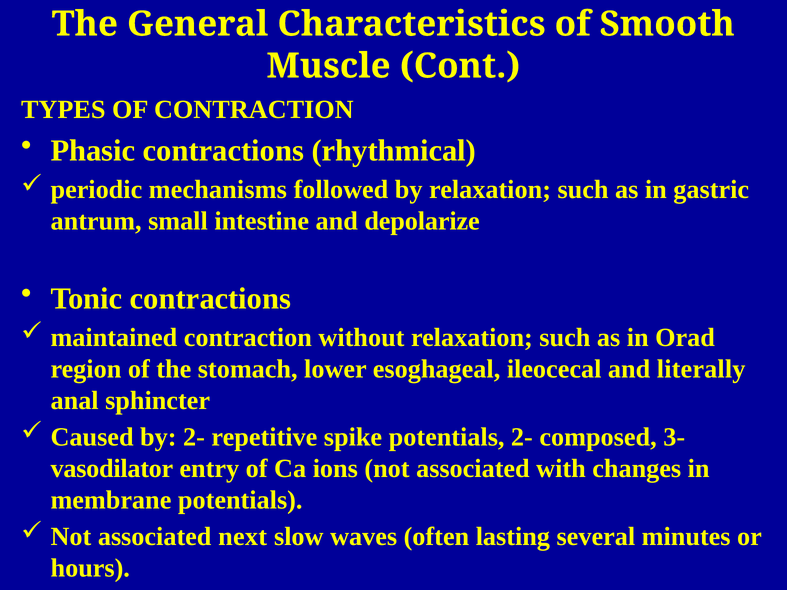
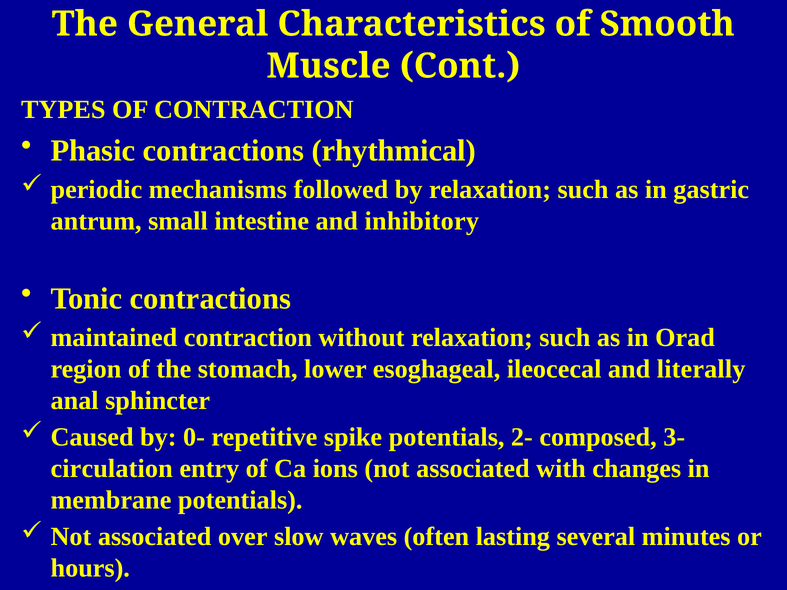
depolarize: depolarize -> inhibitory
by 2-: 2- -> 0-
vasodilator: vasodilator -> circulation
next: next -> over
